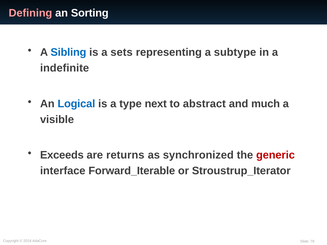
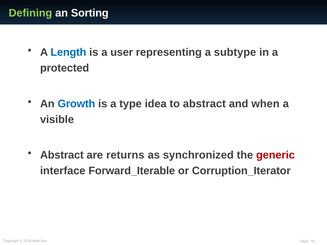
Defining colour: pink -> light green
Sibling: Sibling -> Length
sets: sets -> user
indefinite: indefinite -> protected
Logical: Logical -> Growth
next: next -> idea
much: much -> when
Exceeds at (62, 155): Exceeds -> Abstract
Stroustrup_Iterator: Stroustrup_Iterator -> Corruption_Iterator
